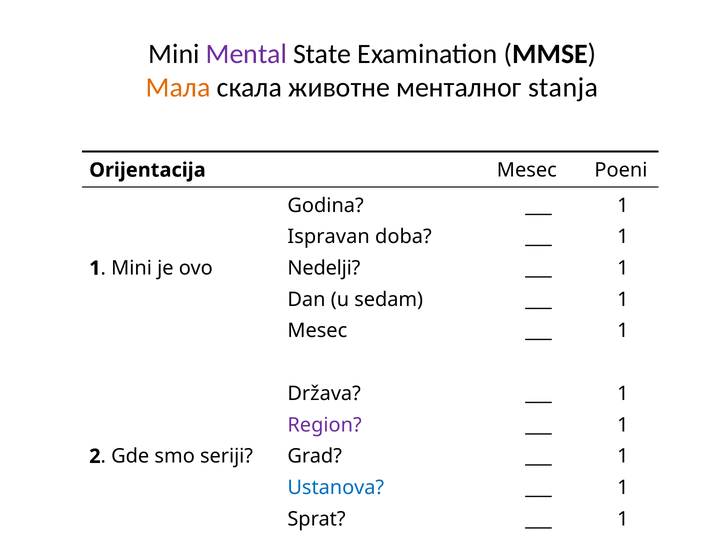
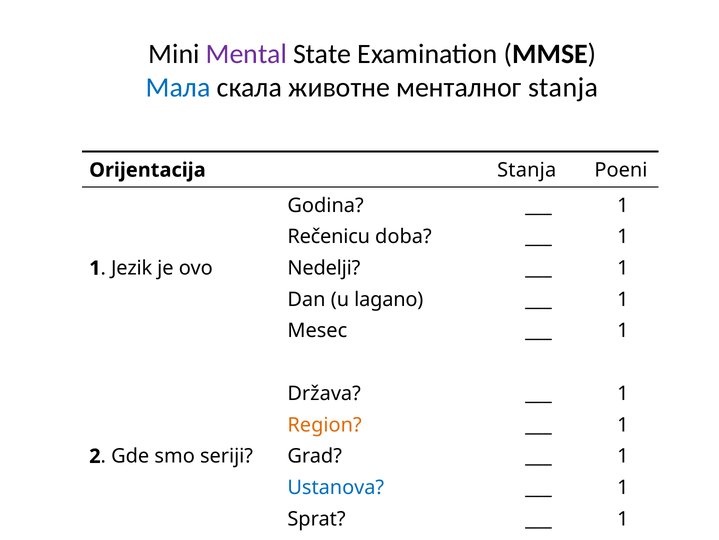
Мала colour: orange -> blue
Orijentacija Mesec: Mesec -> Stanja
Ispravan: Ispravan -> Rečenicu
Mini at (132, 268): Mini -> Jezik
sedam: sedam -> lagano
Region colour: purple -> orange
